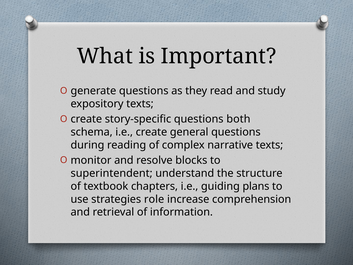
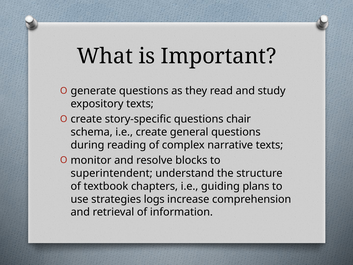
both: both -> chair
role: role -> logs
